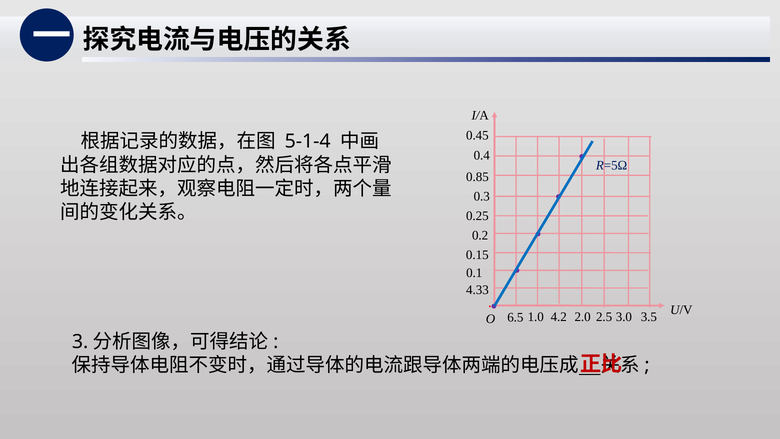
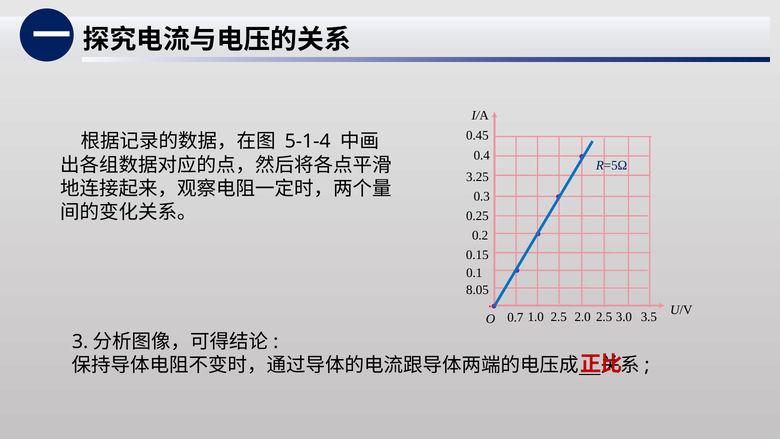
0.85: 0.85 -> 3.25
4.33: 4.33 -> 8.05
4.2 at (559, 317): 4.2 -> 2.5
6.5: 6.5 -> 0.7
